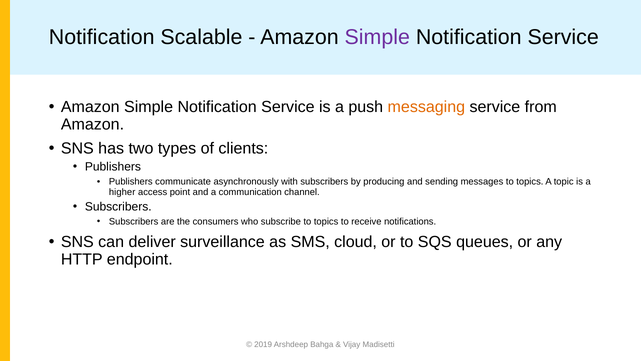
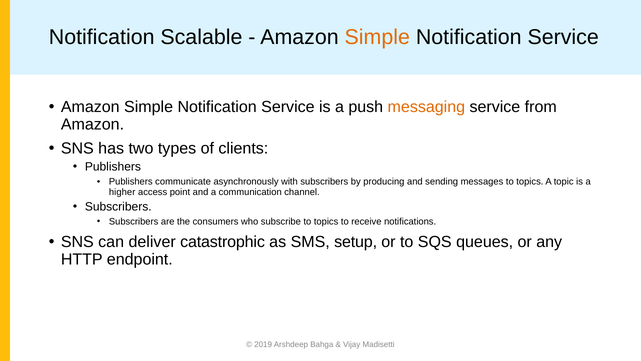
Simple at (377, 37) colour: purple -> orange
surveillance: surveillance -> catastrophic
cloud: cloud -> setup
